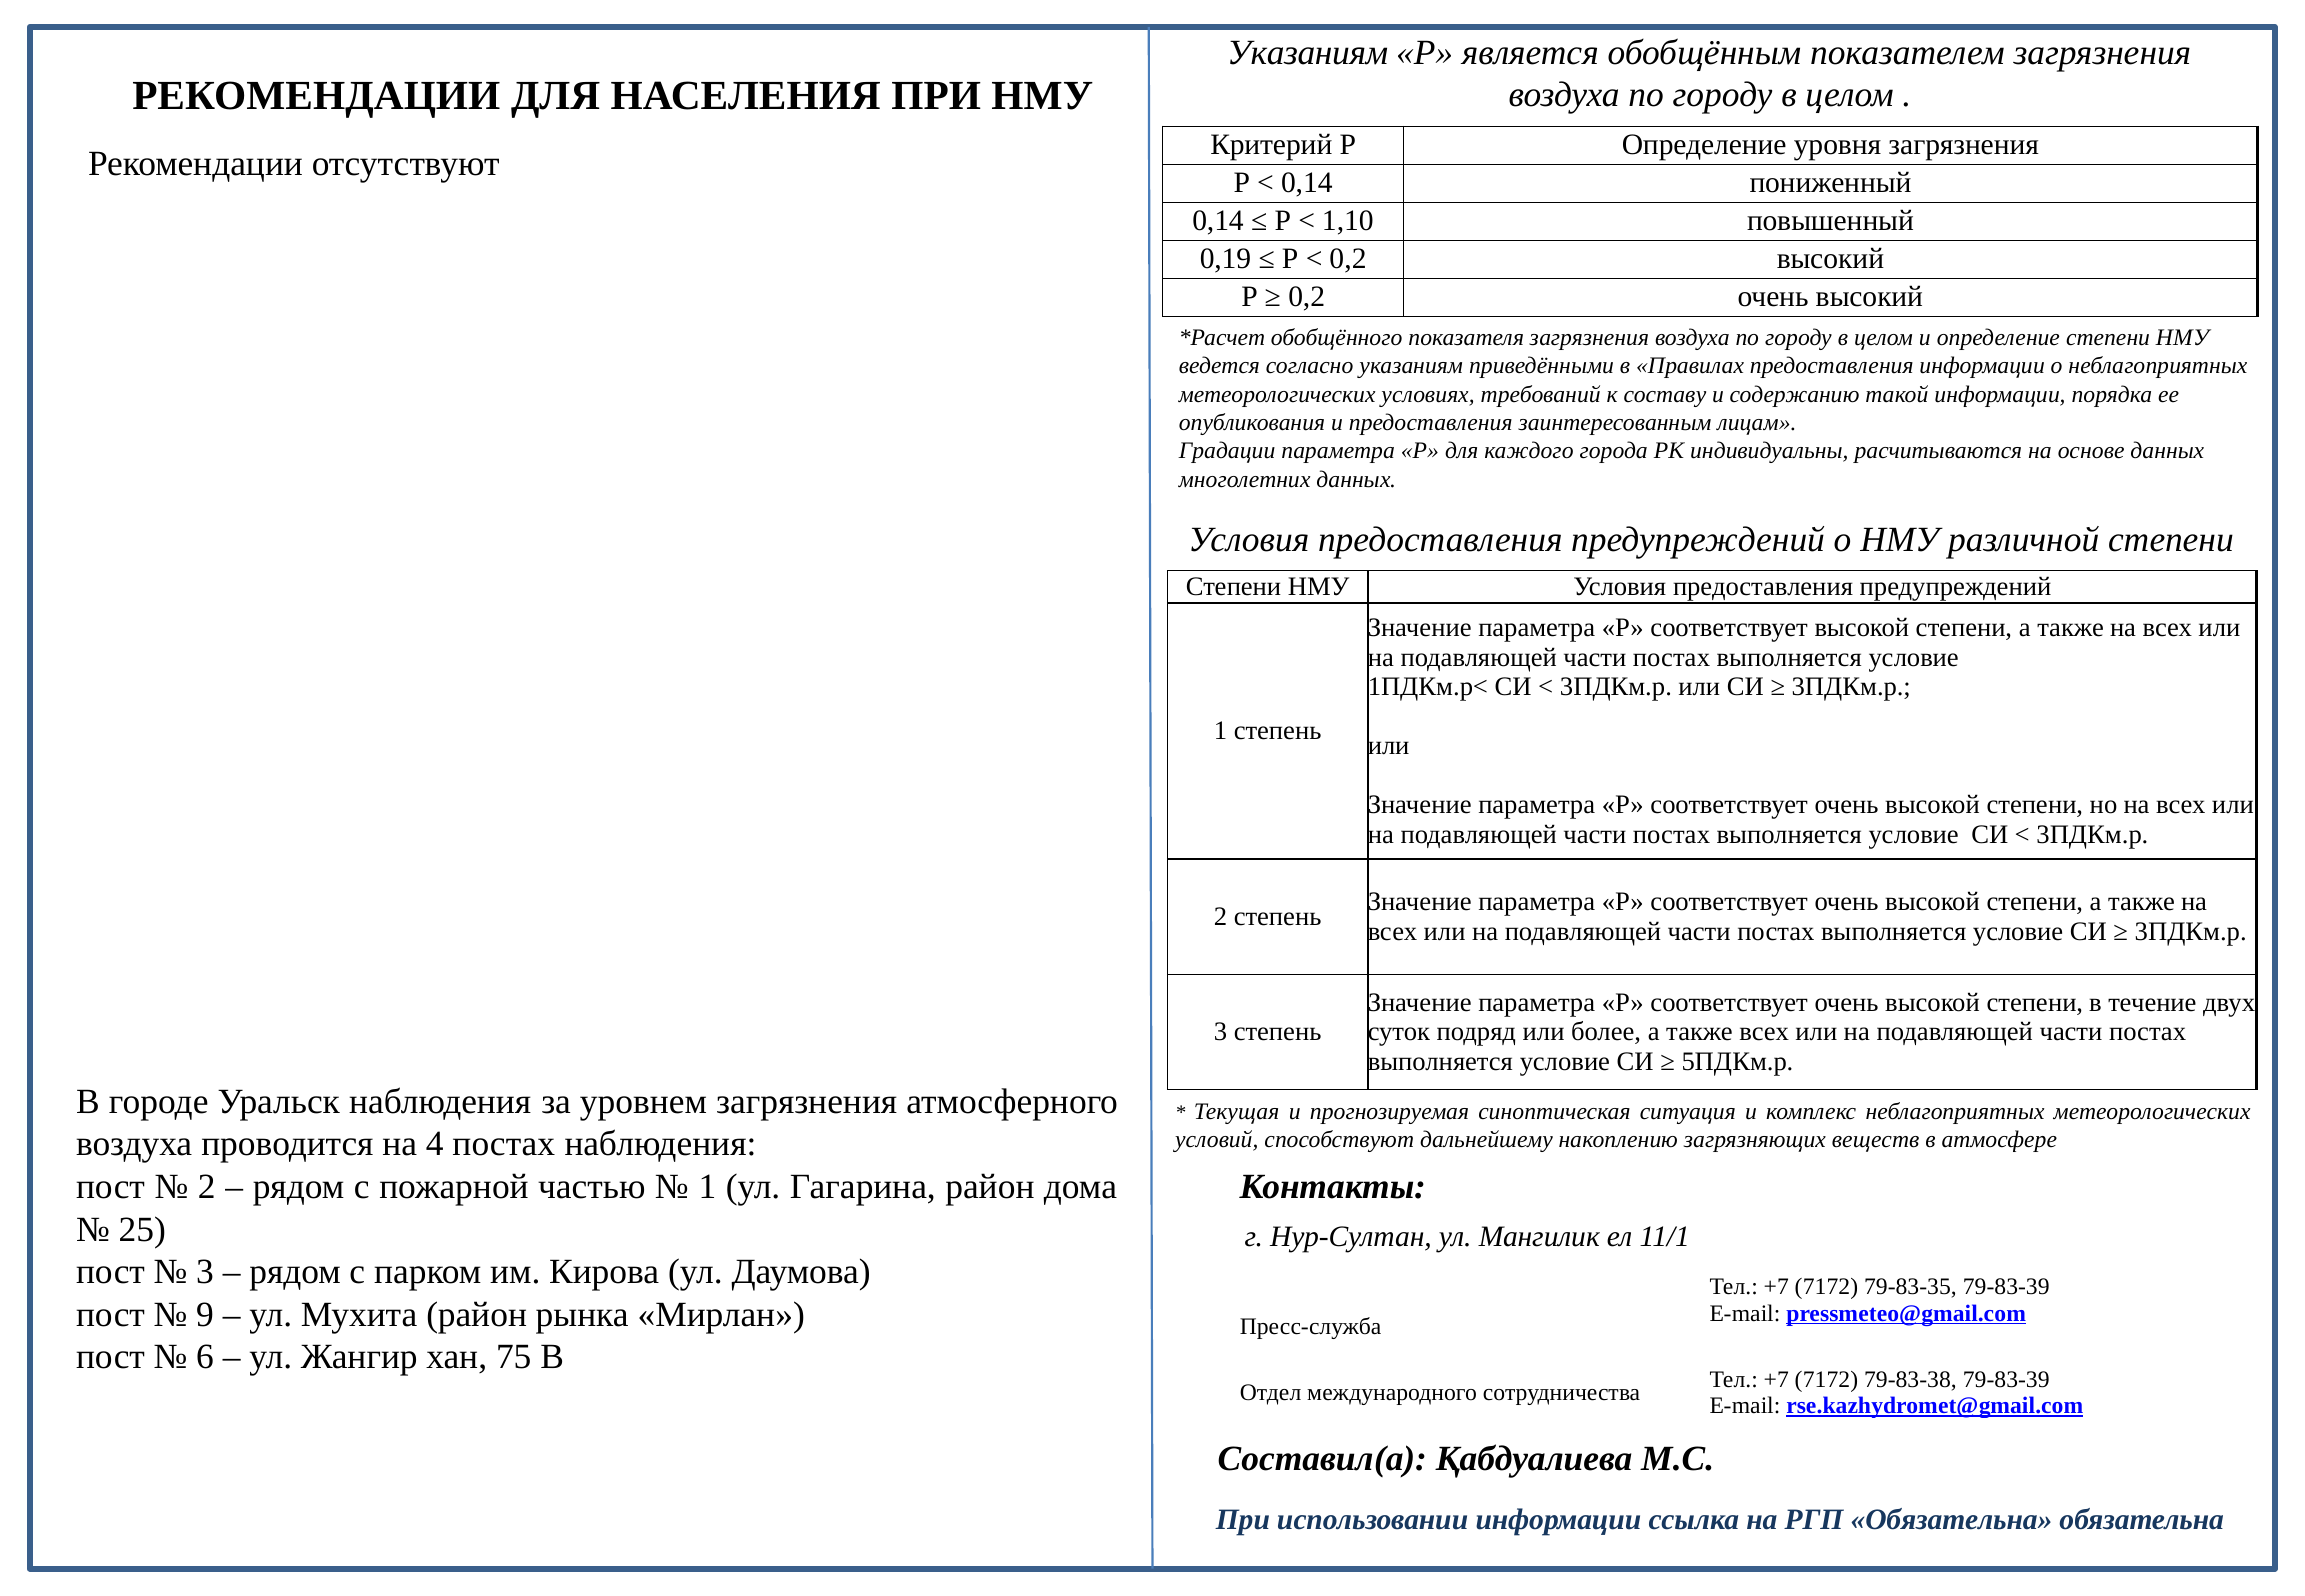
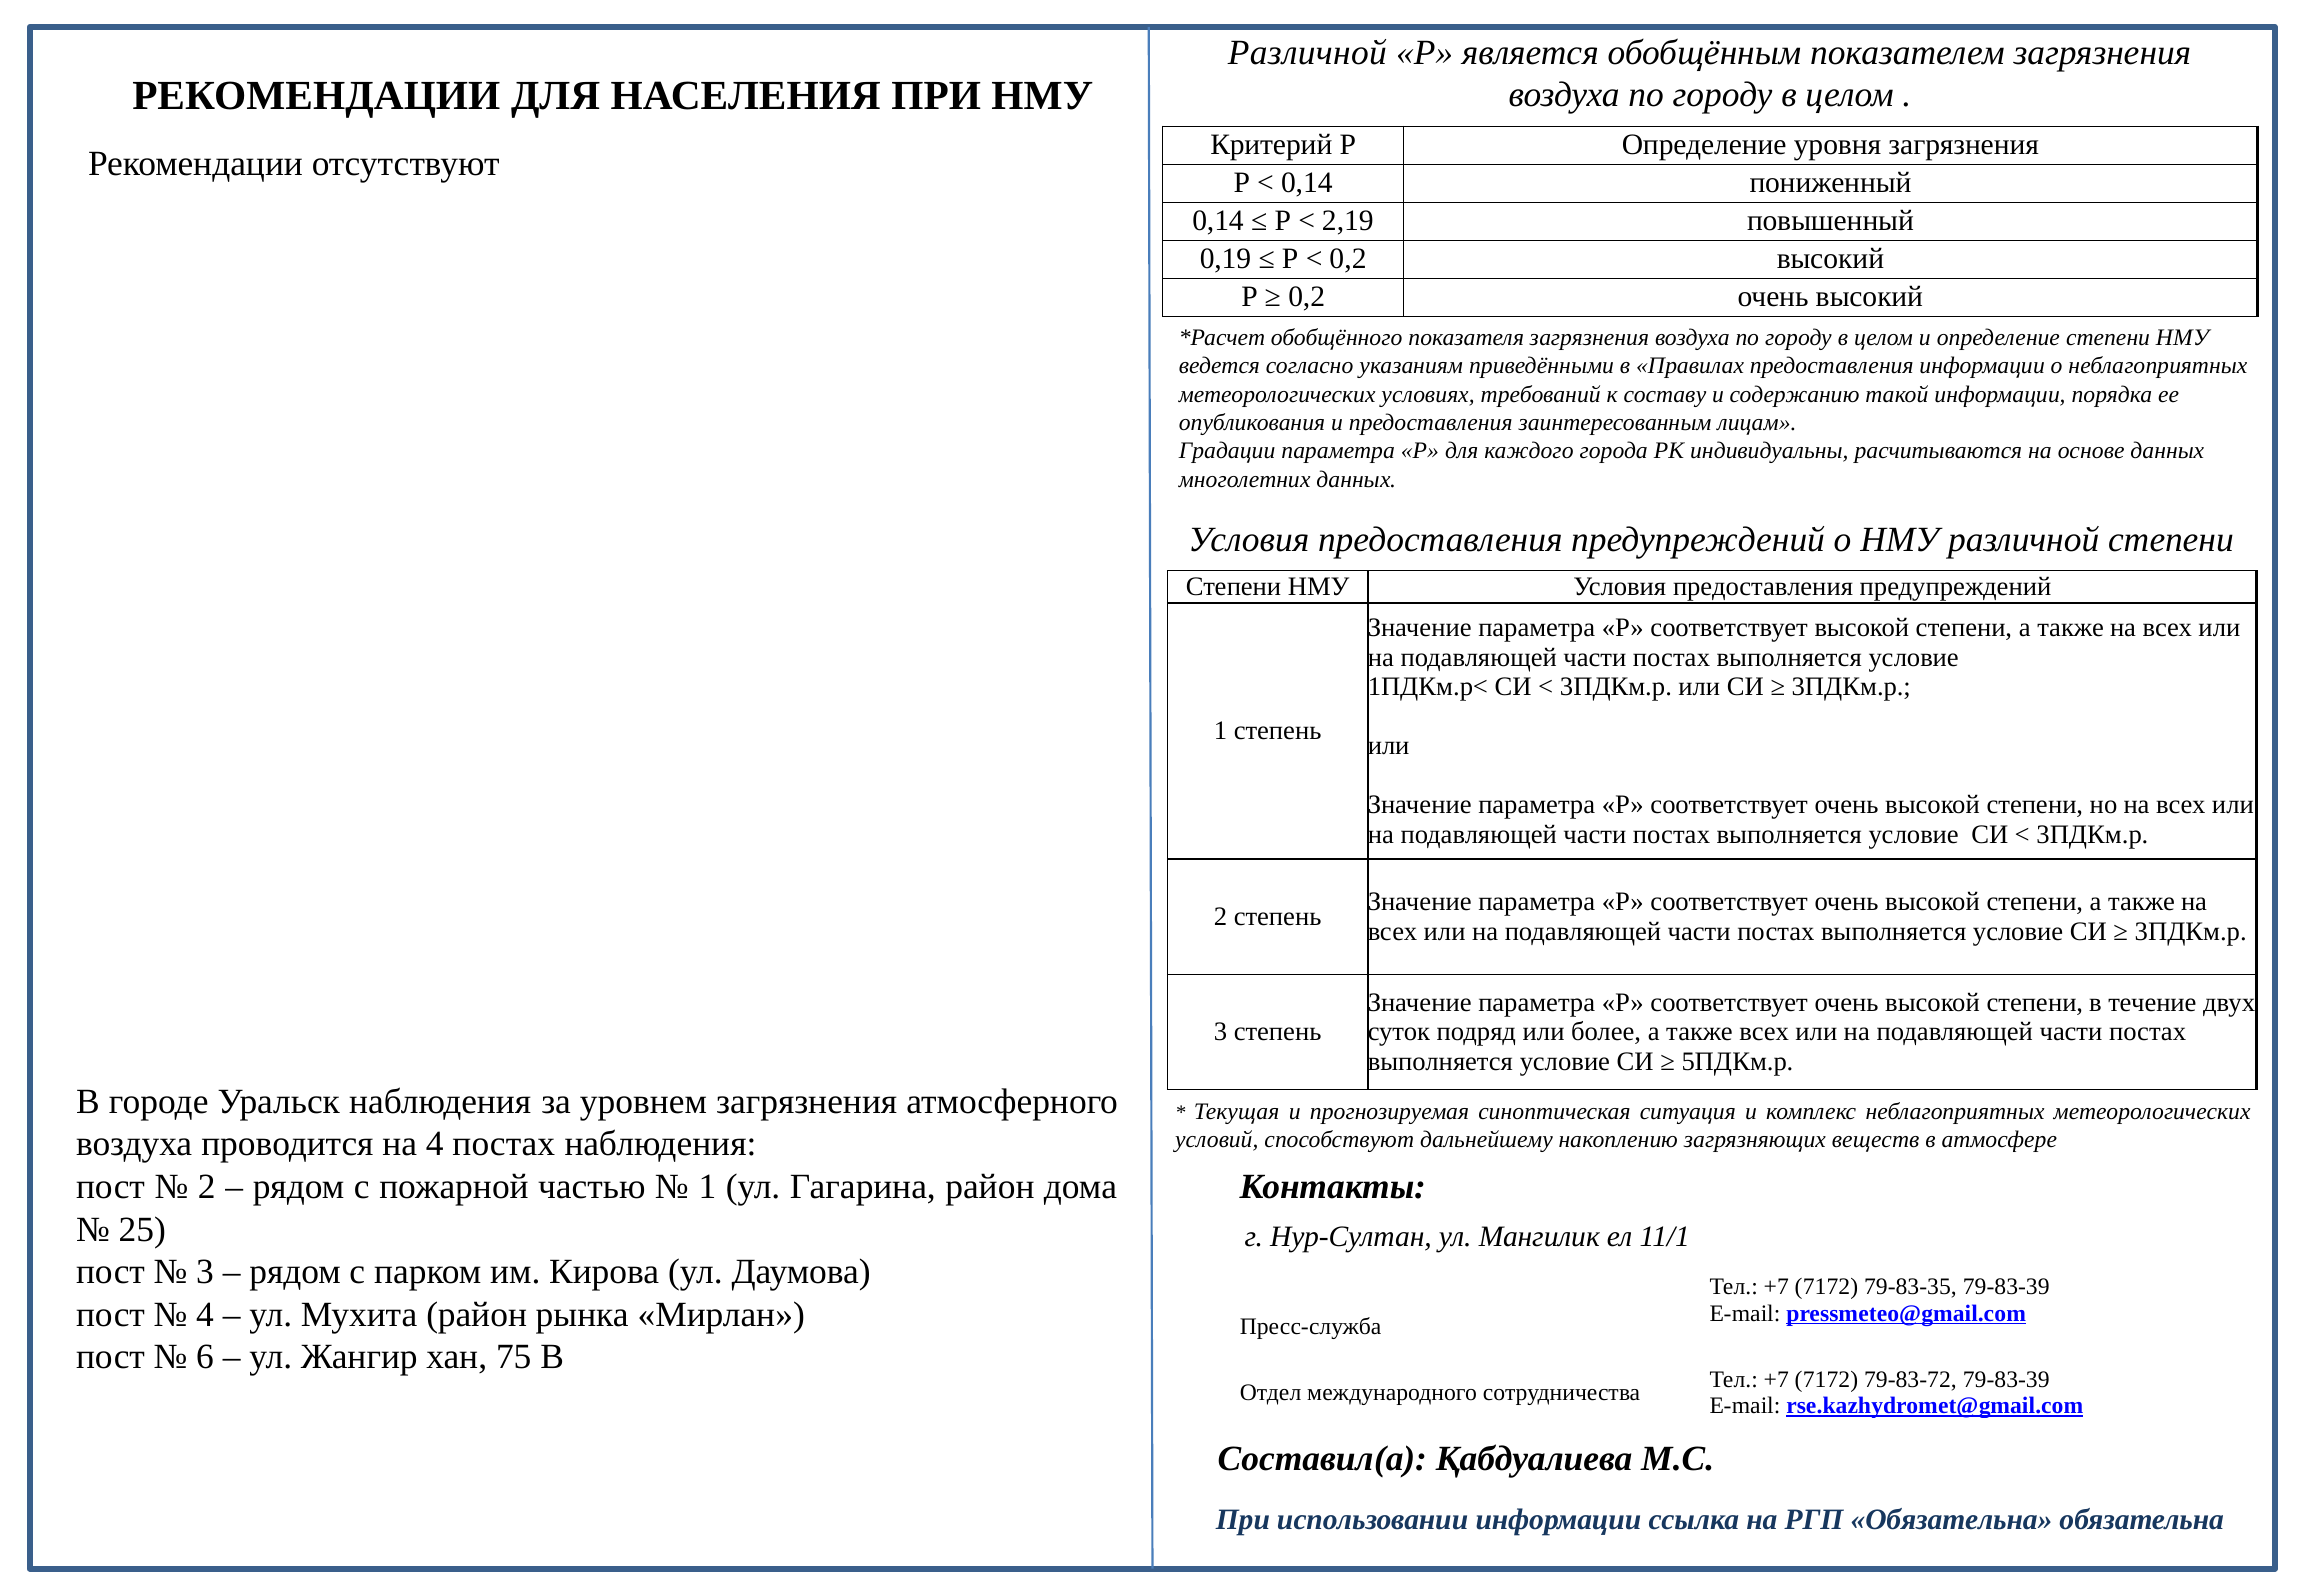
Указаниям at (1308, 53): Указаниям -> Различной
1,10: 1,10 -> 2,19
9 at (205, 1314): 9 -> 4
79-83-38: 79-83-38 -> 79-83-72
